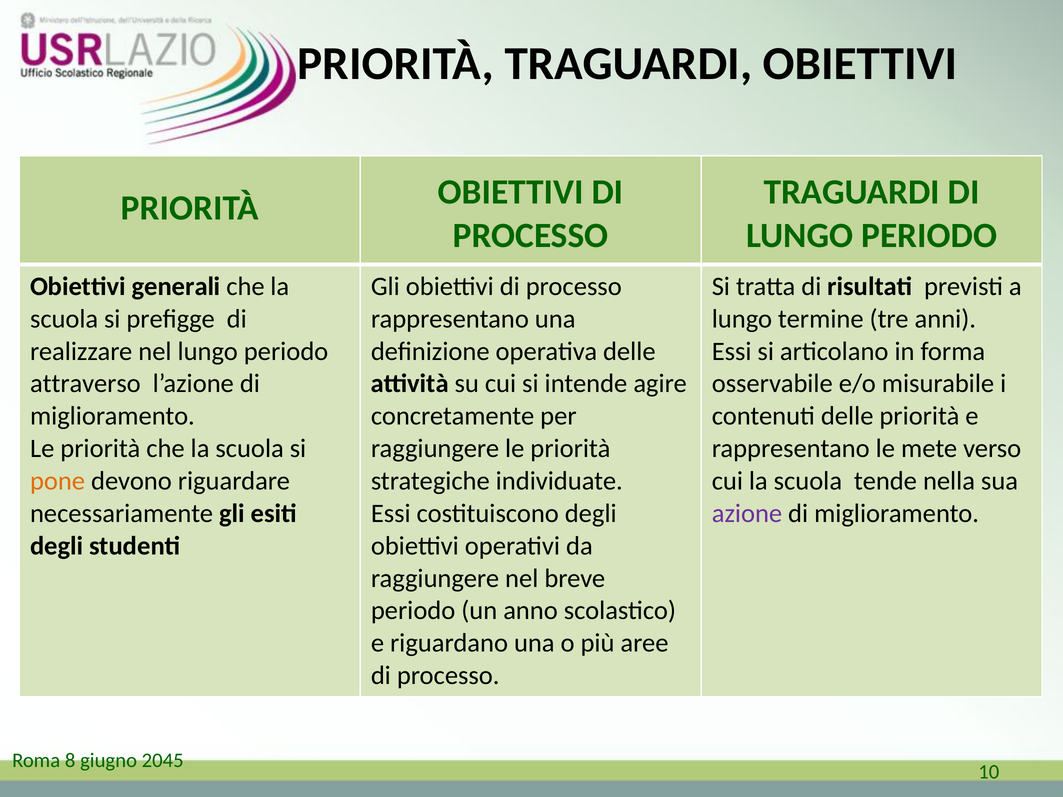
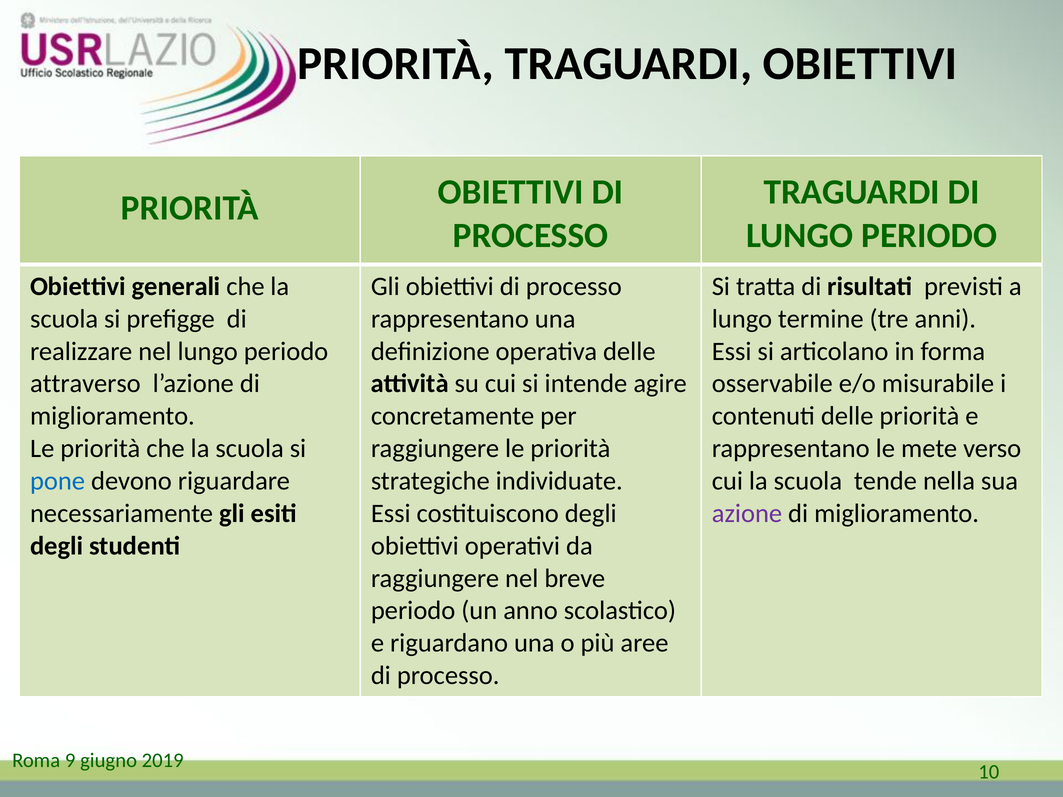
pone colour: orange -> blue
8: 8 -> 9
2045: 2045 -> 2019
